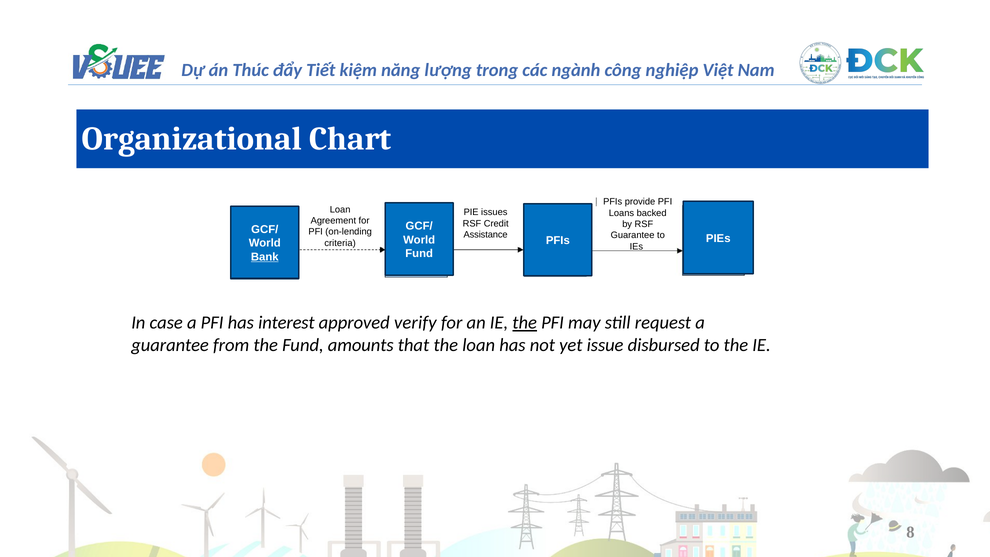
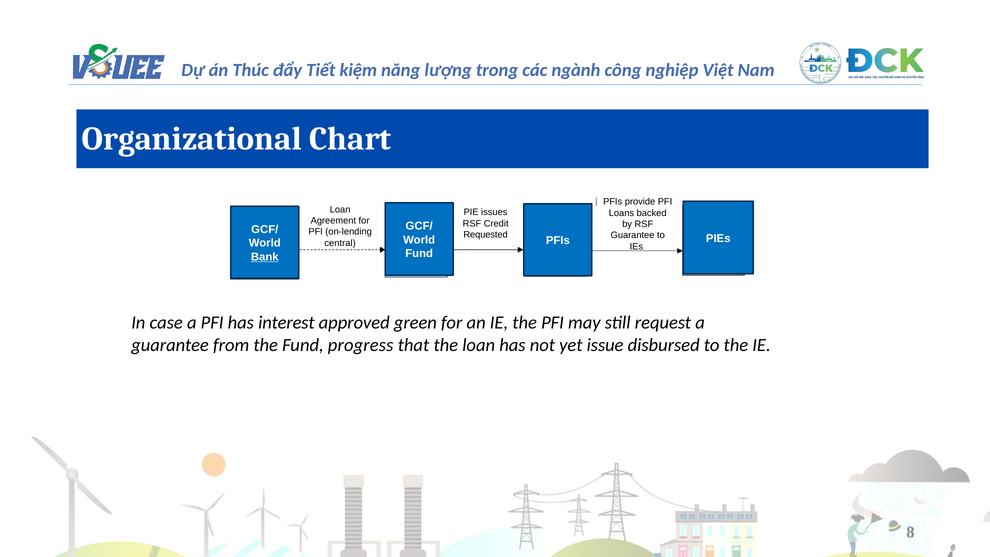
Assistance: Assistance -> Requested
criteria: criteria -> central
verify: verify -> green
the at (525, 323) underline: present -> none
amounts: amounts -> progress
